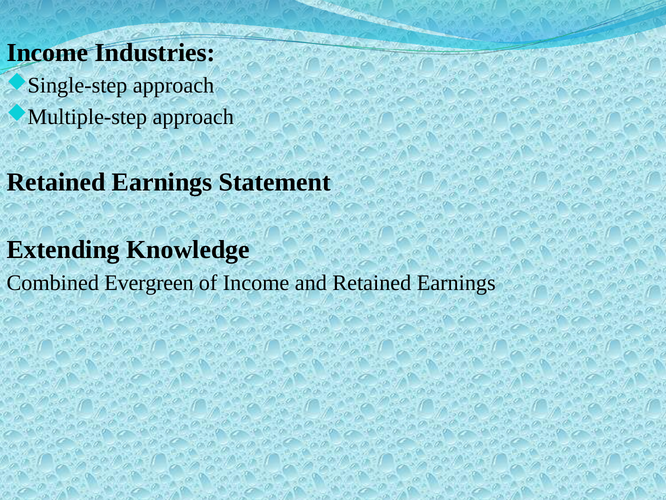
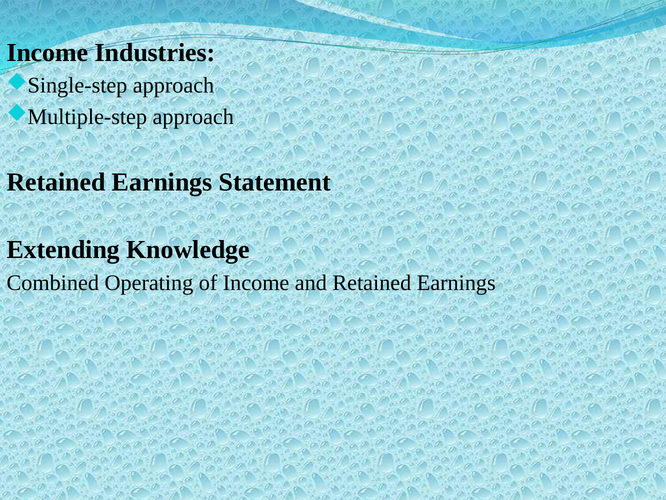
Evergreen: Evergreen -> Operating
